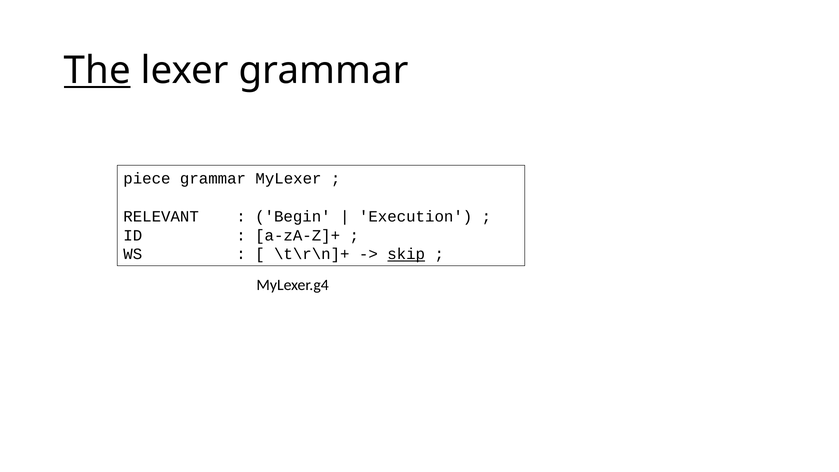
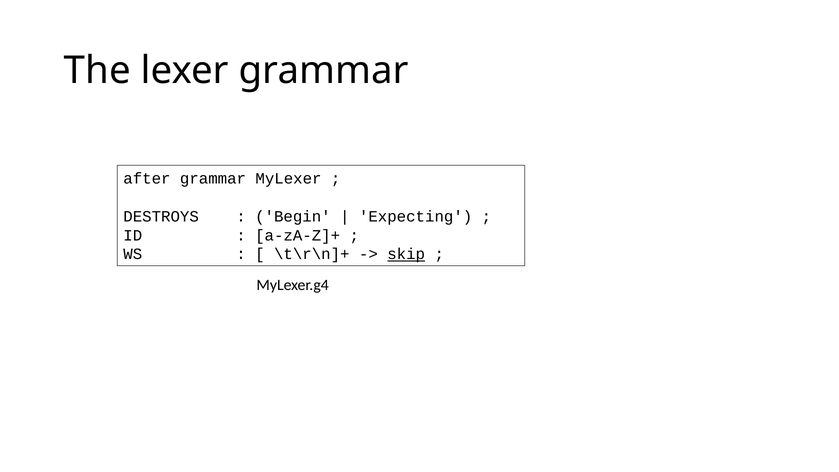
The underline: present -> none
piece: piece -> after
RELEVANT: RELEVANT -> DESTROYS
Execution: Execution -> Expecting
